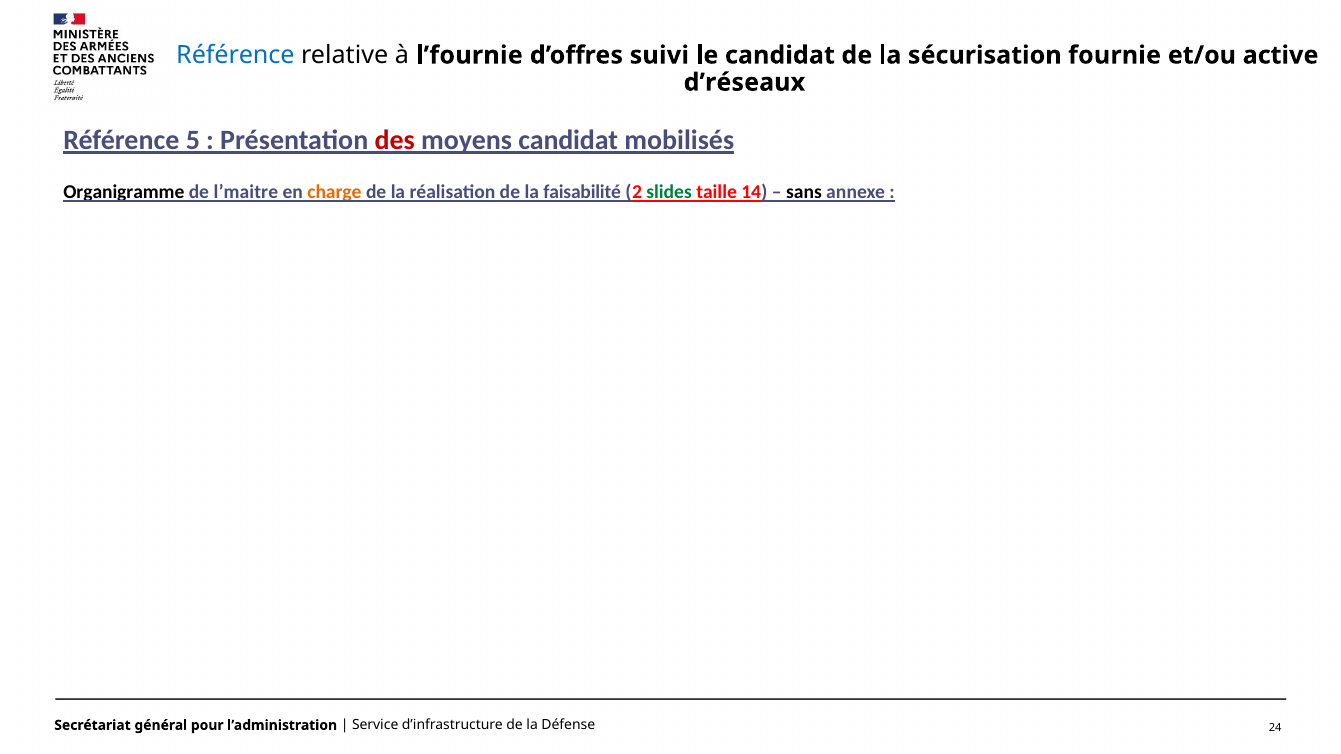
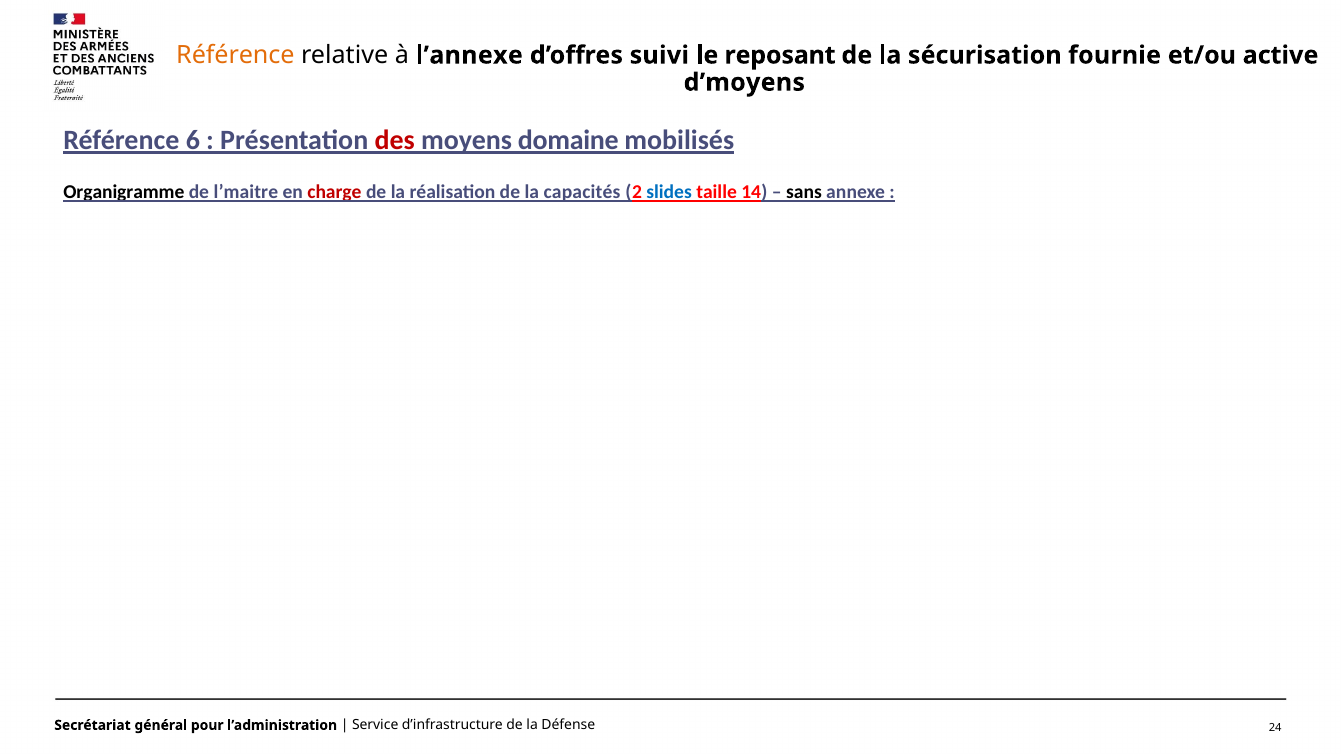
Référence at (235, 55) colour: blue -> orange
l’fournie: l’fournie -> l’annexe
le candidat: candidat -> reposant
d’réseaux: d’réseaux -> d’moyens
5: 5 -> 6
moyens candidat: candidat -> domaine
charge colour: orange -> red
faisabilité: faisabilité -> capacités
slides colour: green -> blue
